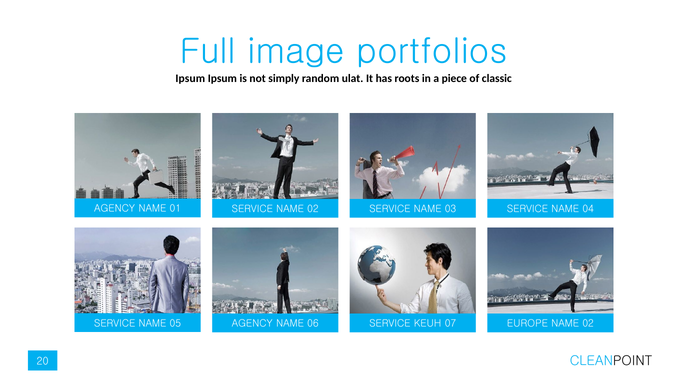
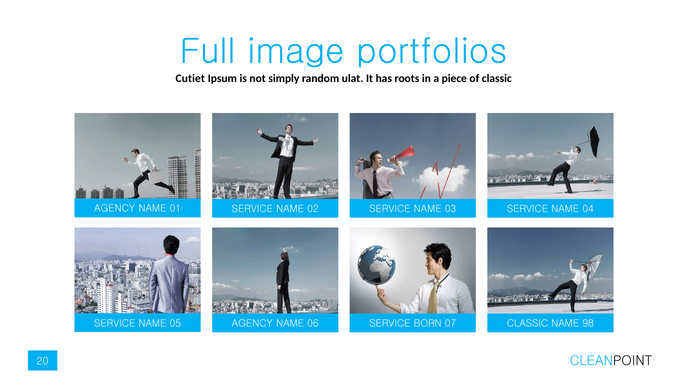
Ipsum at (190, 78): Ipsum -> Cutiet
KEUH: KEUH -> BORN
07 EUROPE: EUROPE -> CLASSIC
02 at (588, 324): 02 -> 98
